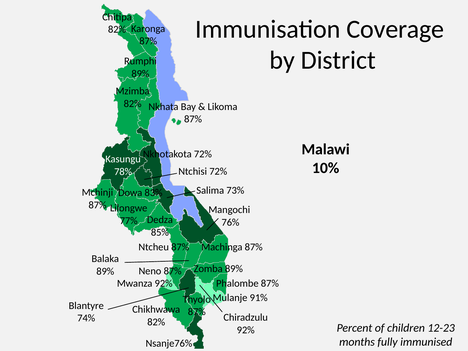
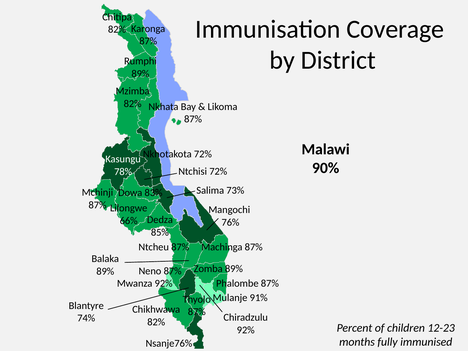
10%: 10% -> 90%
77%: 77% -> 66%
